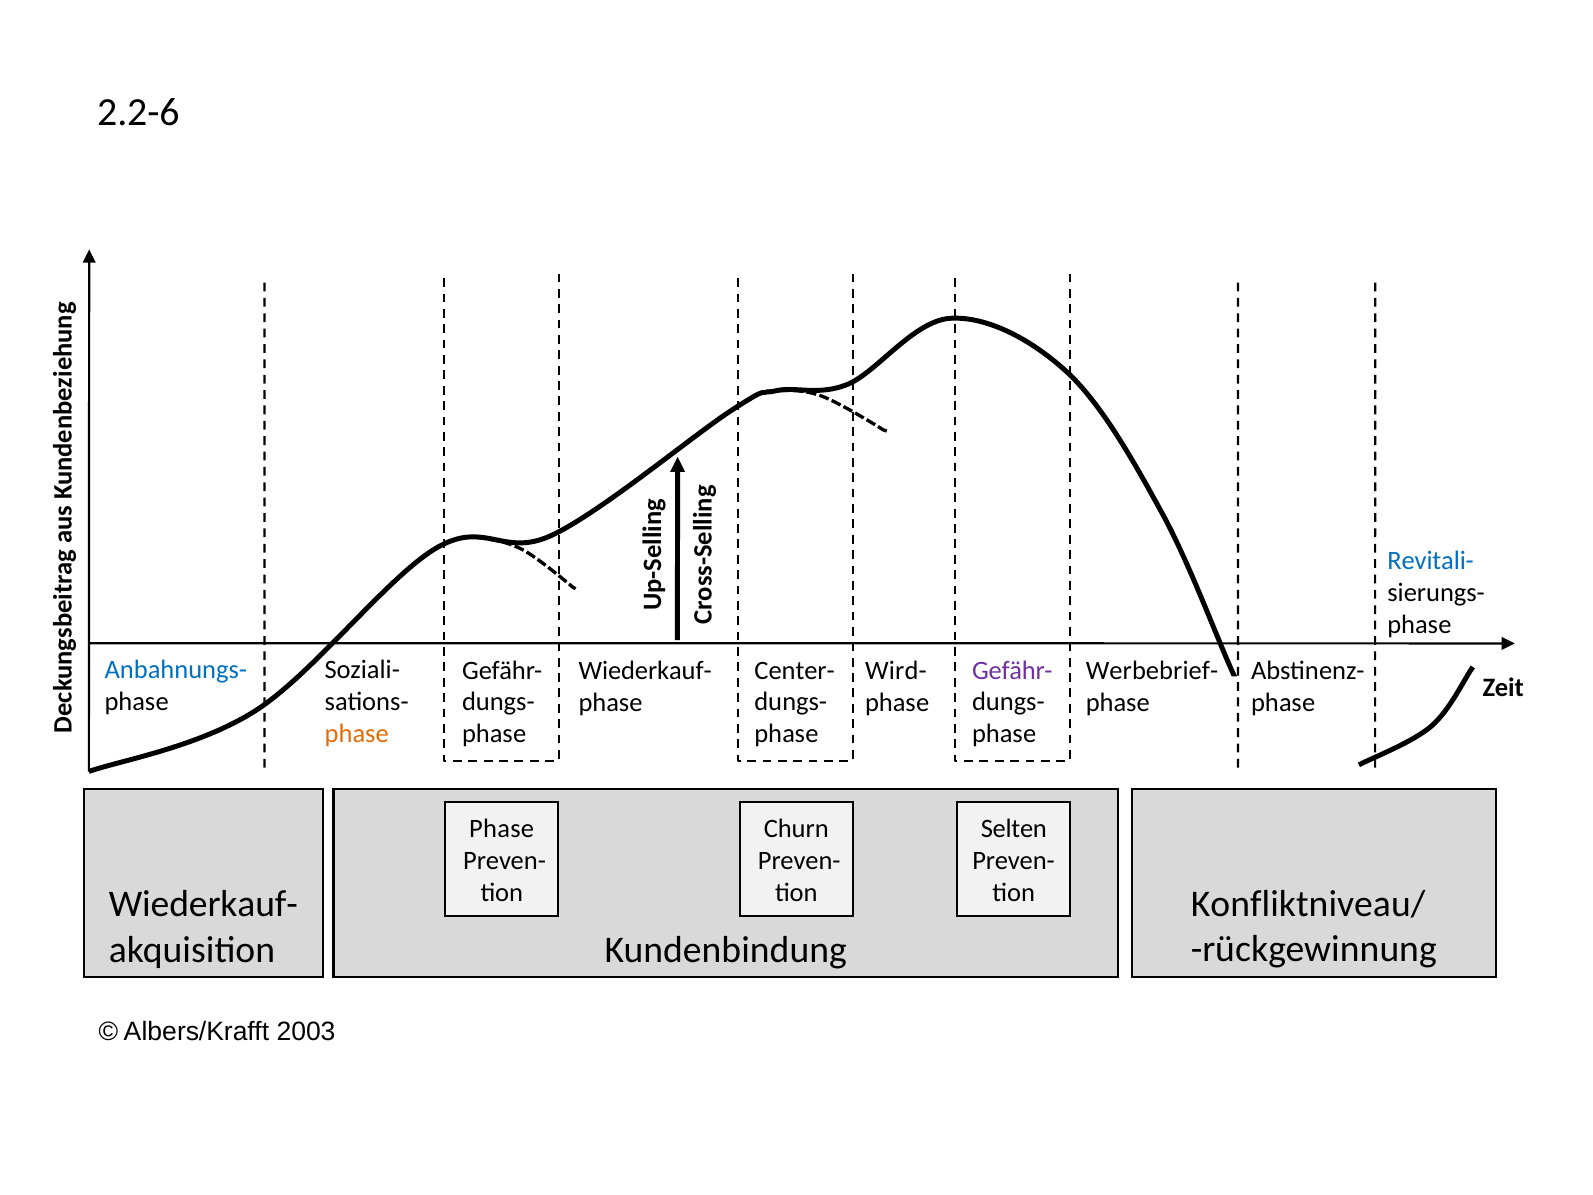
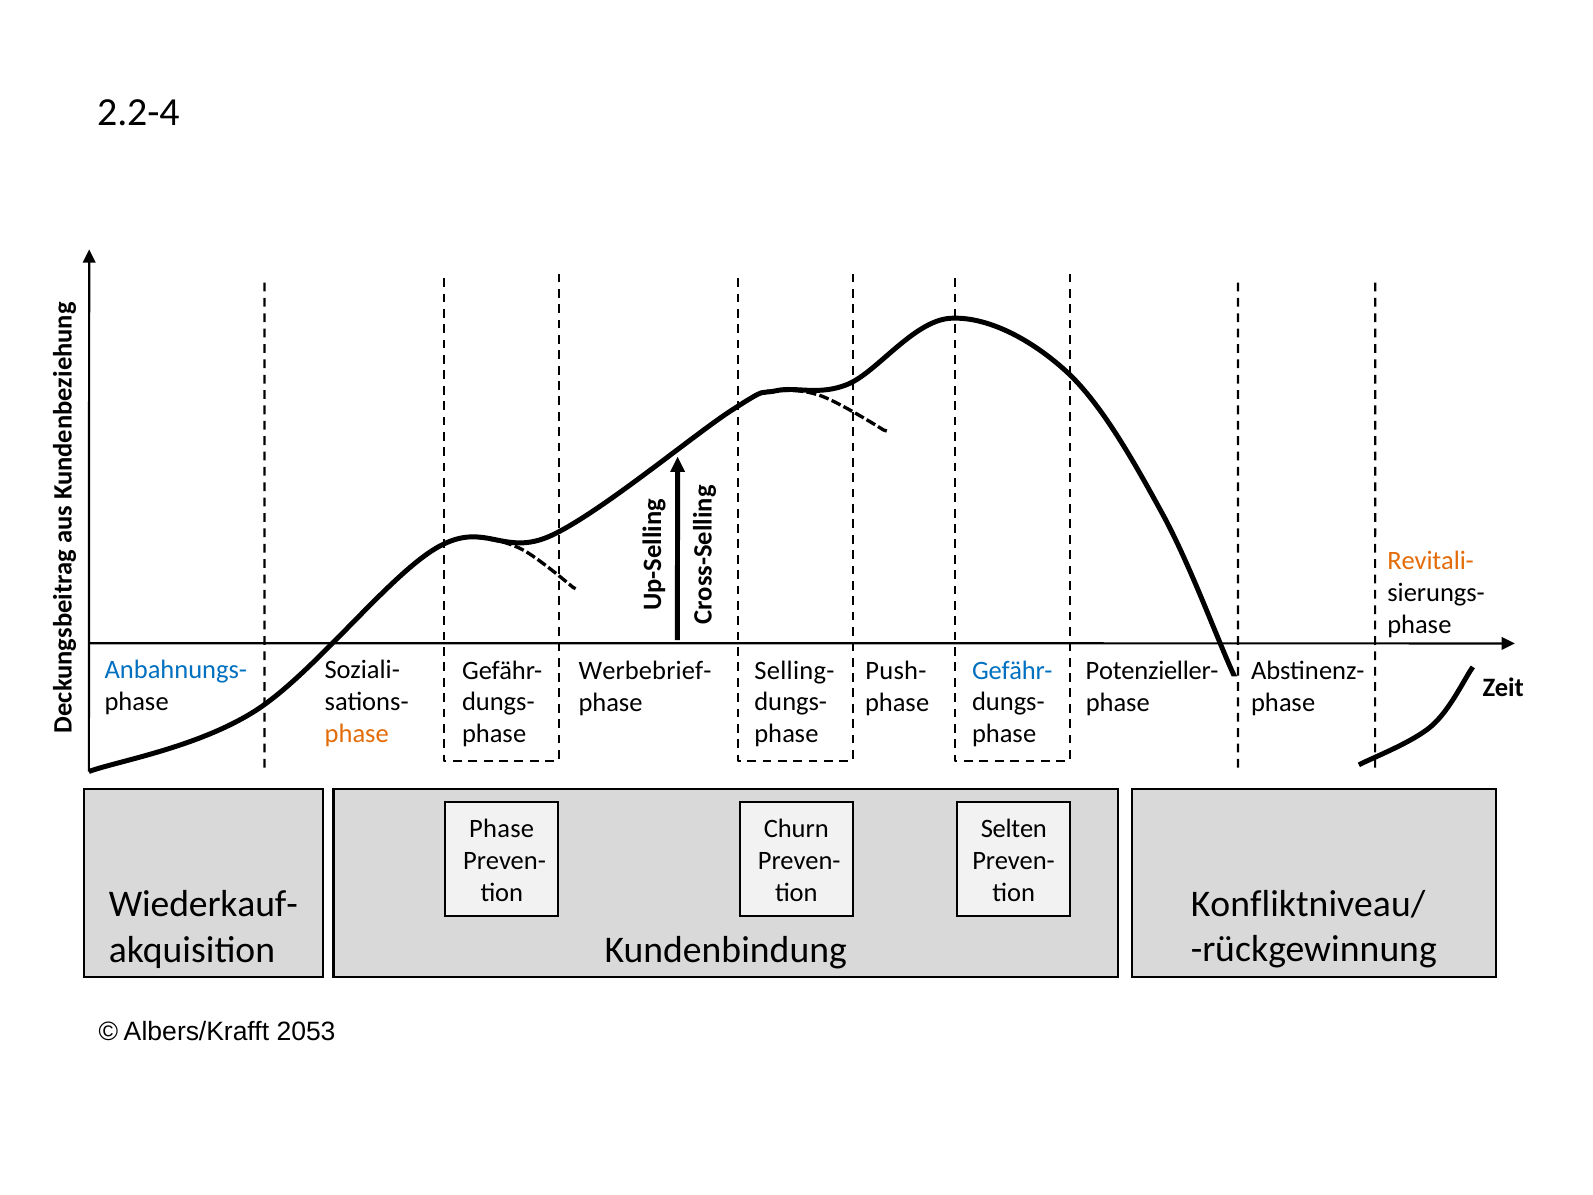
2.2-6: 2.2-6 -> 2.2-4
Revitali- colour: blue -> orange
Center-: Center- -> Selling-
Gefähr- at (1012, 670) colour: purple -> blue
Wiederkauf- at (645, 671): Wiederkauf- -> Werbebrief-
Wird-: Wird- -> Push-
Werbebrief-: Werbebrief- -> Potenzieller-
2003: 2003 -> 2053
